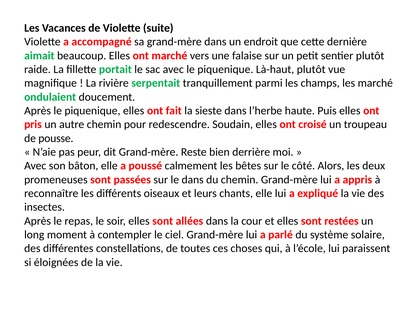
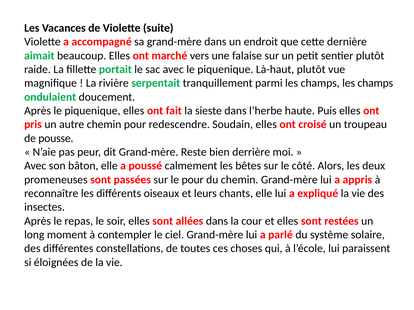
champs les marché: marché -> champs
le dans: dans -> pour
